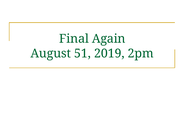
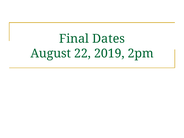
Again: Again -> Dates
51: 51 -> 22
